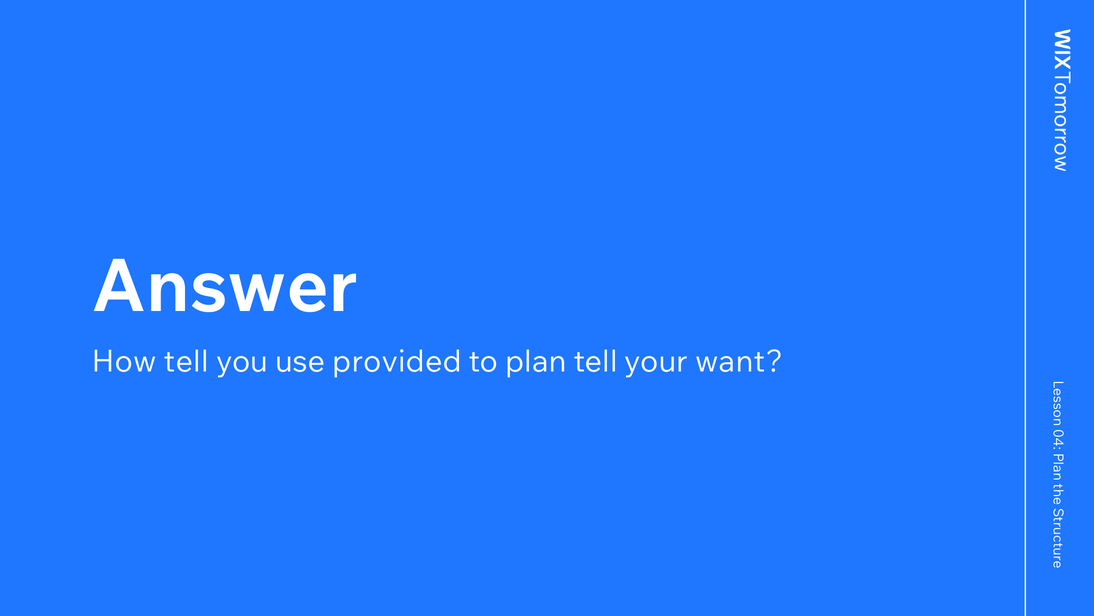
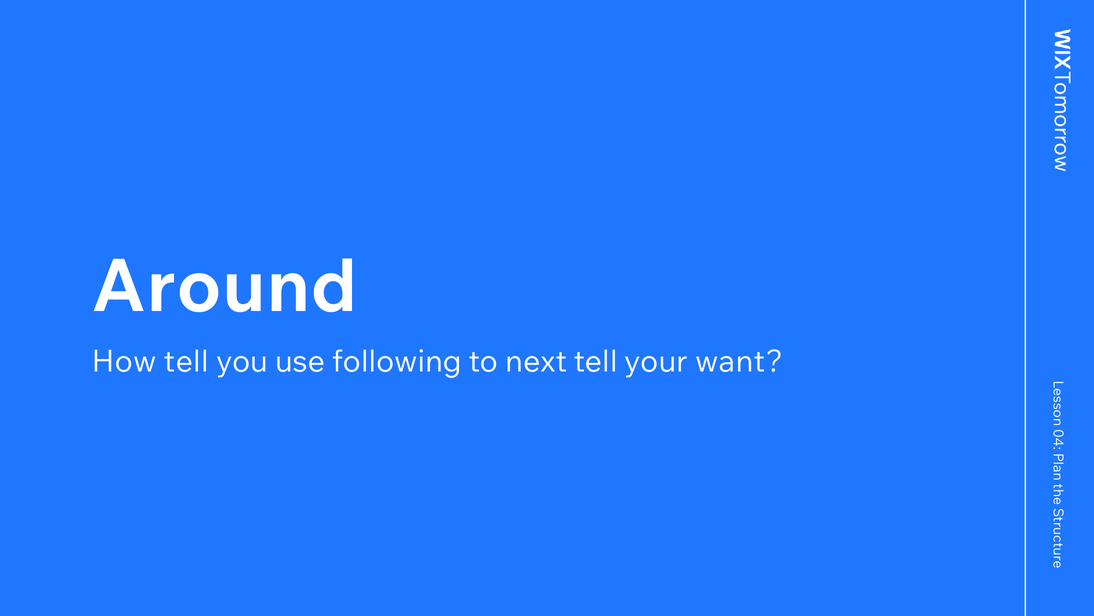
Answer: Answer -> Around
provided: provided -> following
plan: plan -> next
